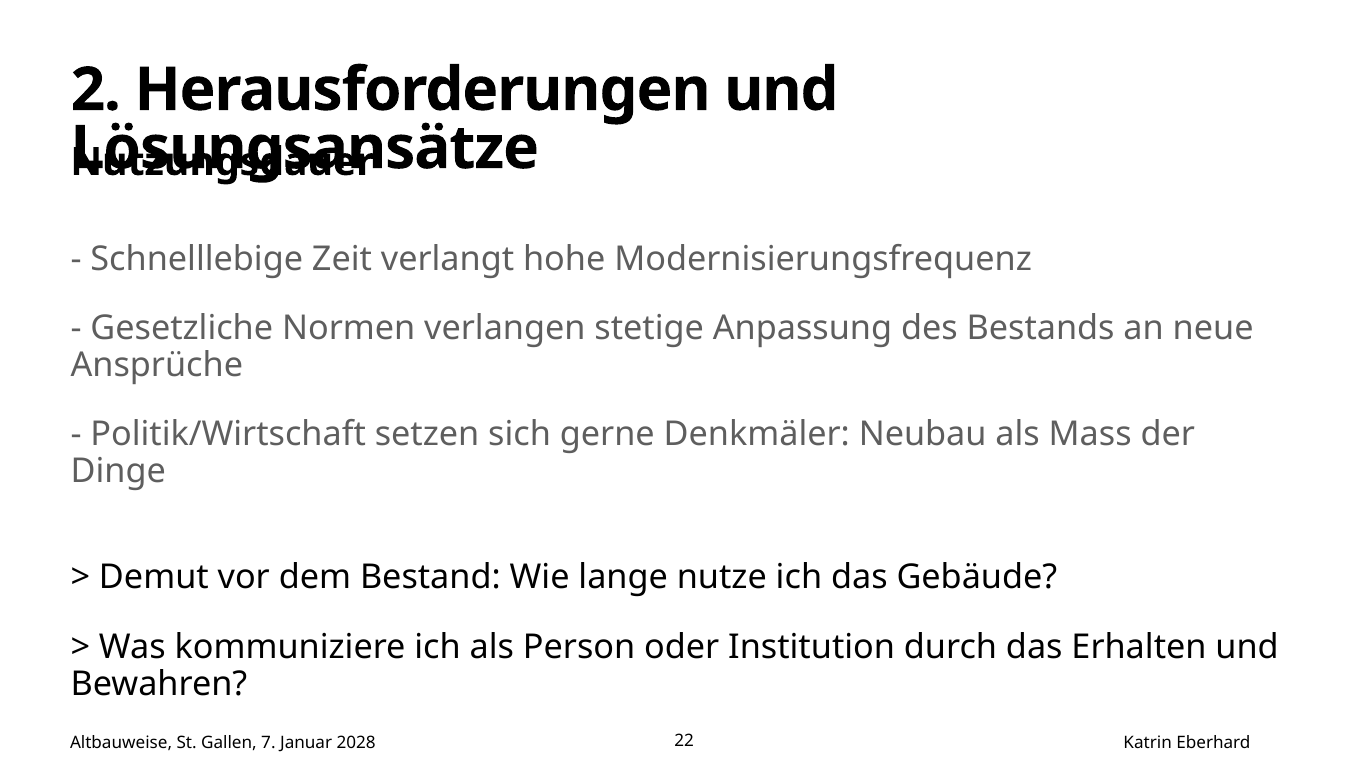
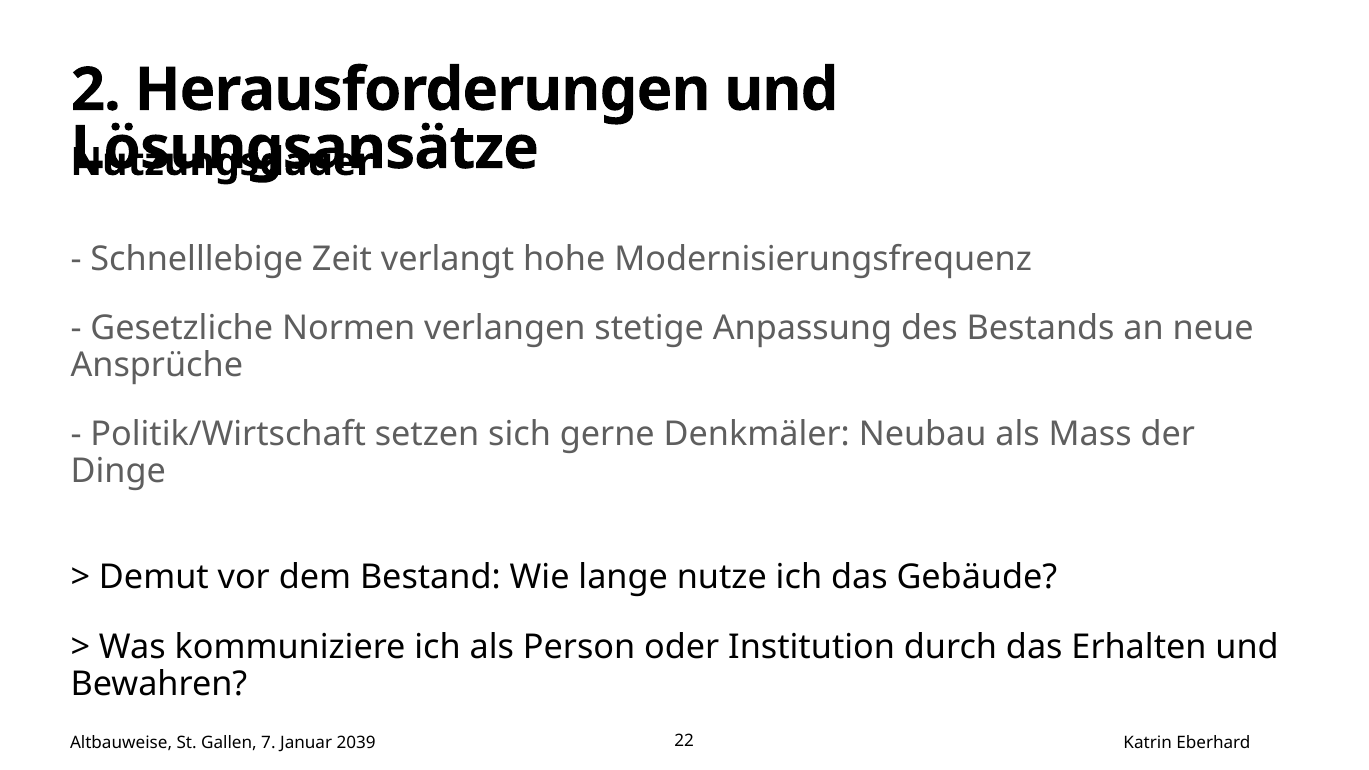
2028: 2028 -> 2039
